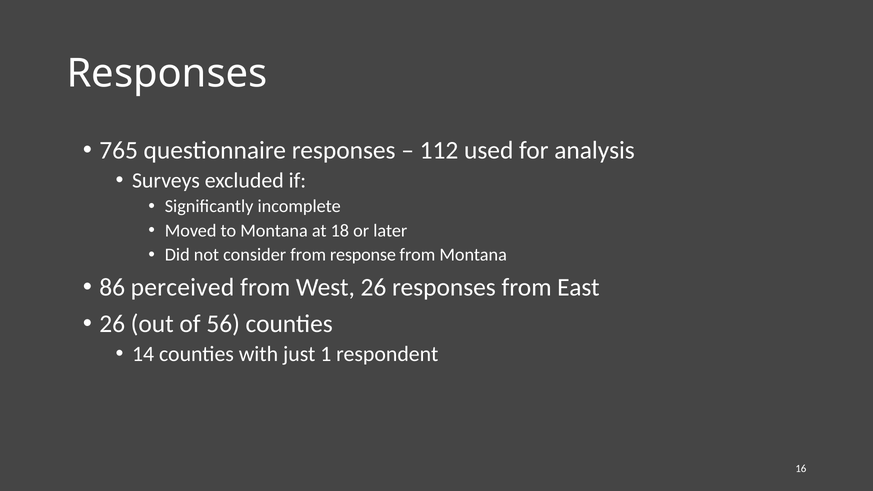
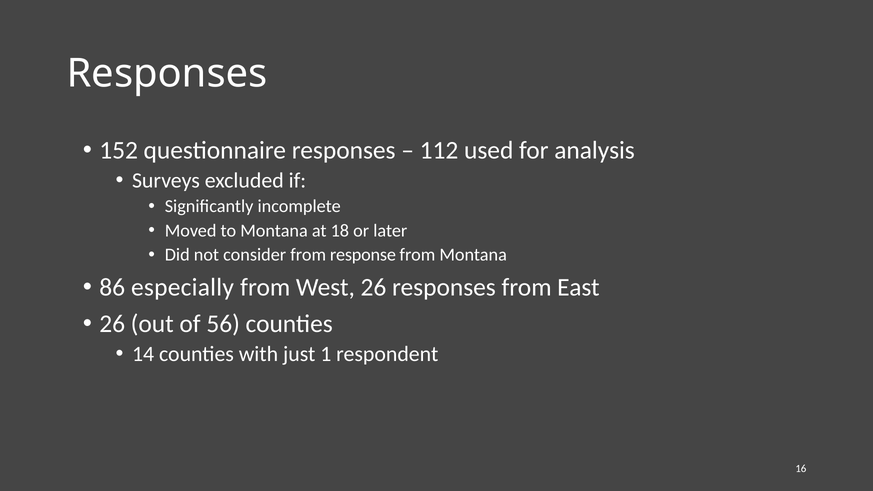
765: 765 -> 152
perceived: perceived -> especially
